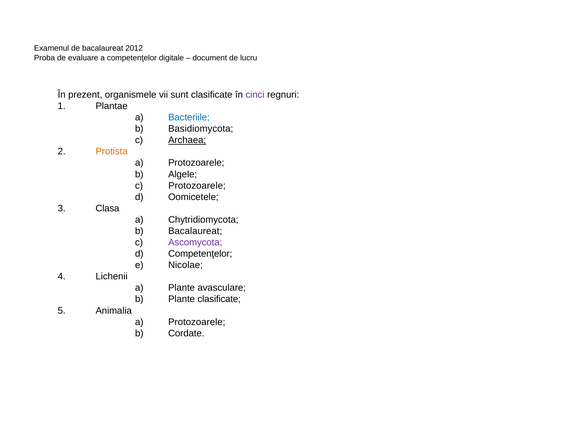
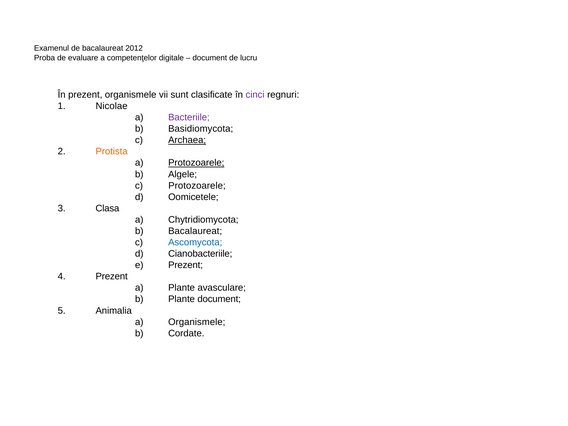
Plantae: Plantae -> Nicolae
Bacteriile colour: blue -> purple
Protozoarele at (196, 163) underline: none -> present
Ascomycota colour: purple -> blue
Competenţelor at (200, 254): Competenţelor -> Cianobacteriile
Nicolae at (185, 265): Nicolae -> Prezent
Lichenii at (112, 276): Lichenii -> Prezent
Plante clasificate: clasificate -> document
Protozoarele at (197, 322): Protozoarele -> Organismele
